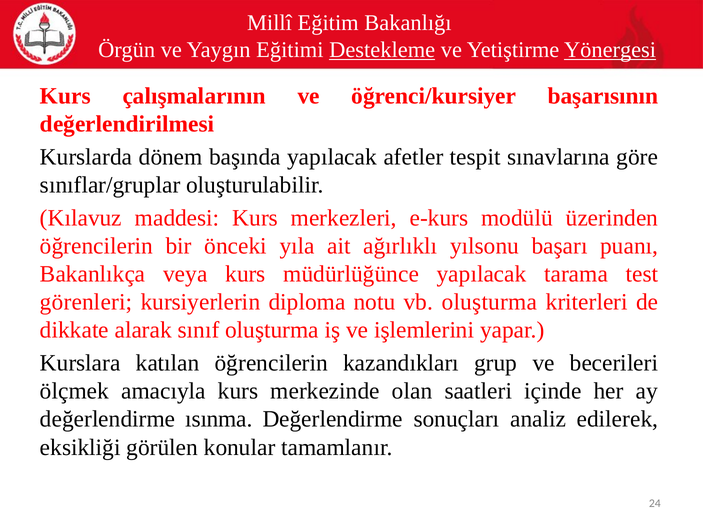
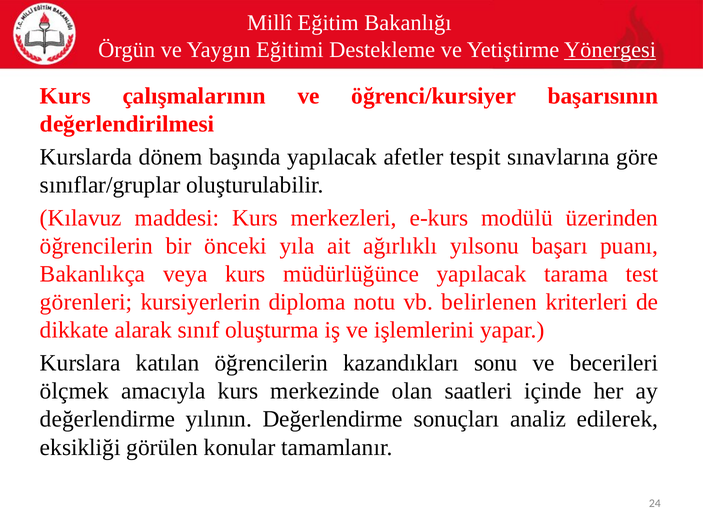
Destekleme underline: present -> none
vb oluşturma: oluşturma -> belirlenen
grup: grup -> sonu
ısınma: ısınma -> yılının
